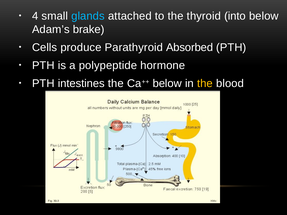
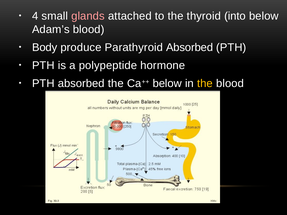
glands colour: light blue -> pink
Adam’s brake: brake -> blood
Cells: Cells -> Body
PTH intestines: intestines -> absorbed
